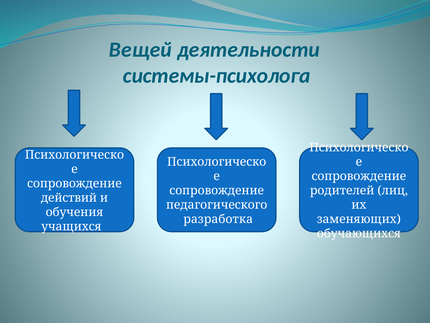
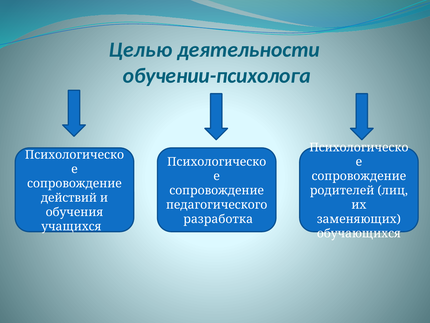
Вещей: Вещей -> Целью
системы-психолога: системы-психолога -> обучении-психолога
